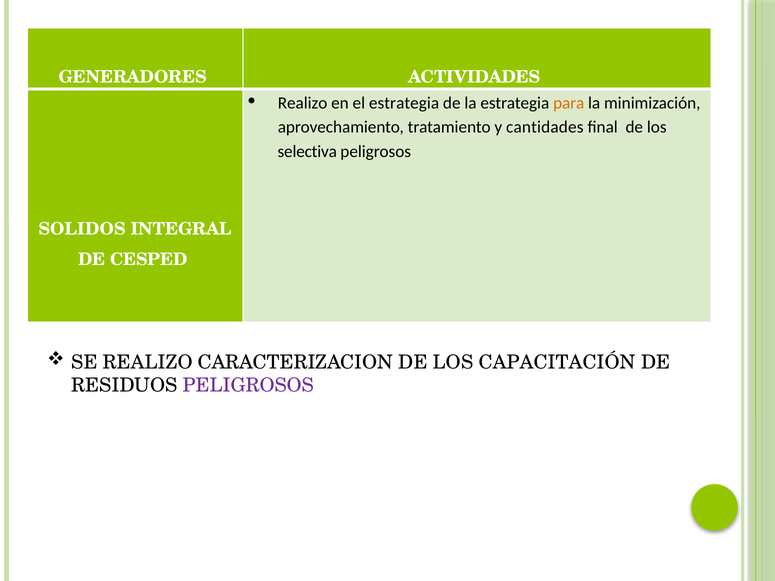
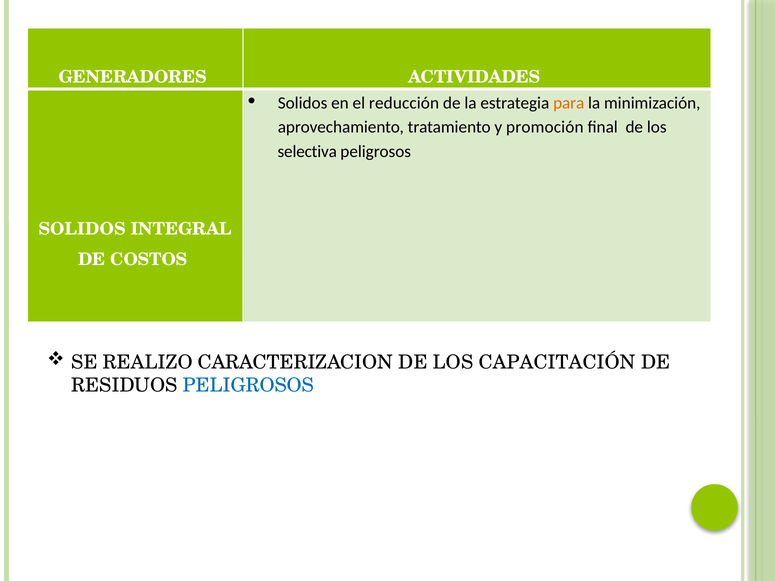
Realizo at (303, 103): Realizo -> Solidos
el estrategia: estrategia -> reducción
cantidades: cantidades -> promoción
CESPED: CESPED -> COSTOS
PELIGROSOS at (249, 386) colour: purple -> blue
